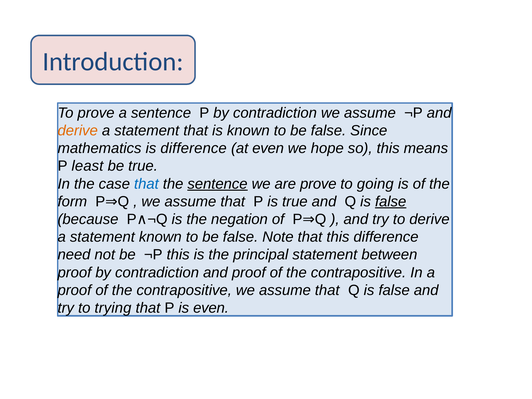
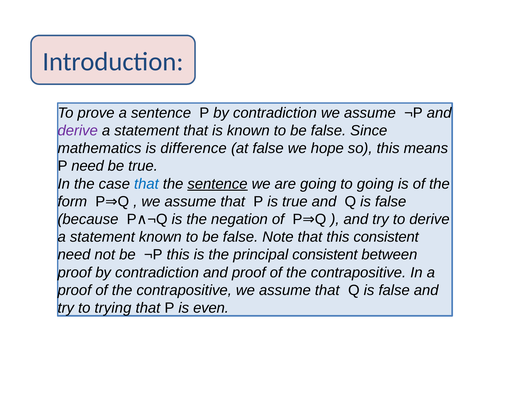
derive at (78, 131) colour: orange -> purple
at even: even -> false
P least: least -> need
are prove: prove -> going
false at (391, 202) underline: present -> none
this difference: difference -> consistent
principal statement: statement -> consistent
